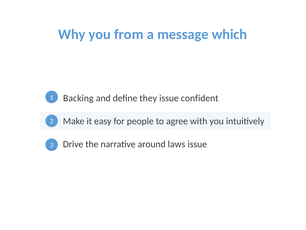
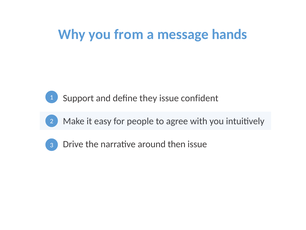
which: which -> hands
Backing: Backing -> Support
laws: laws -> then
